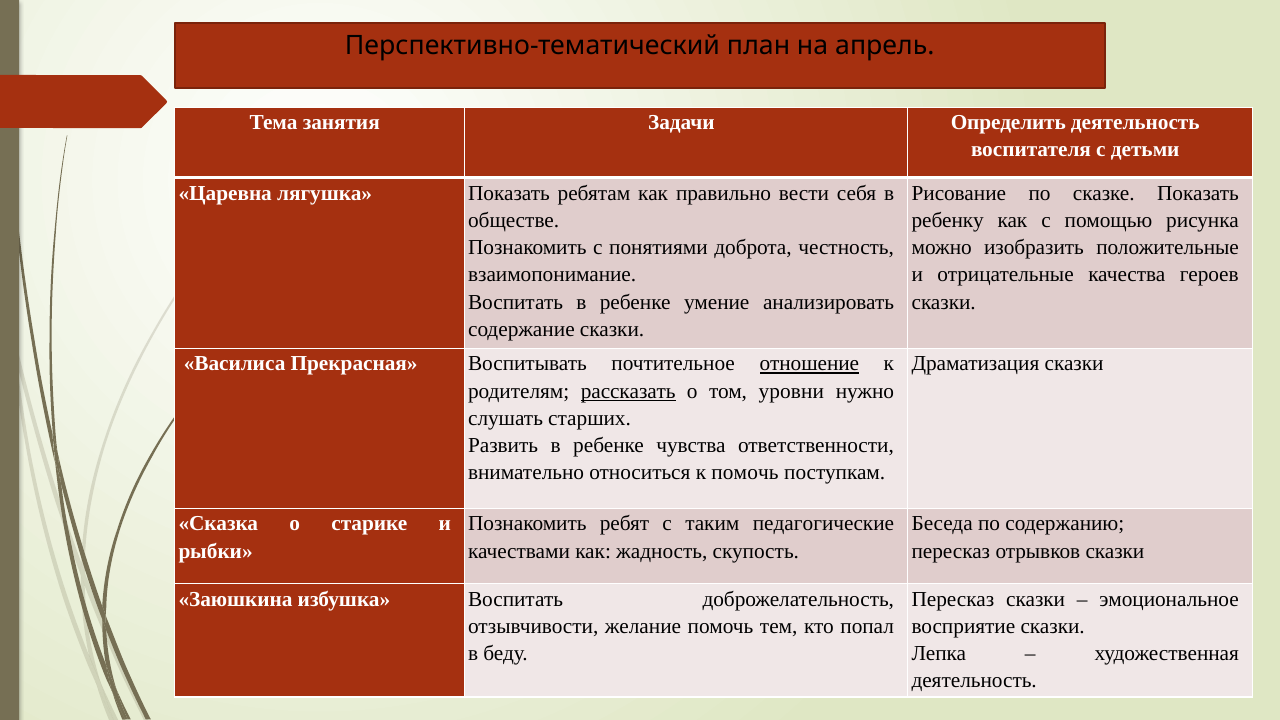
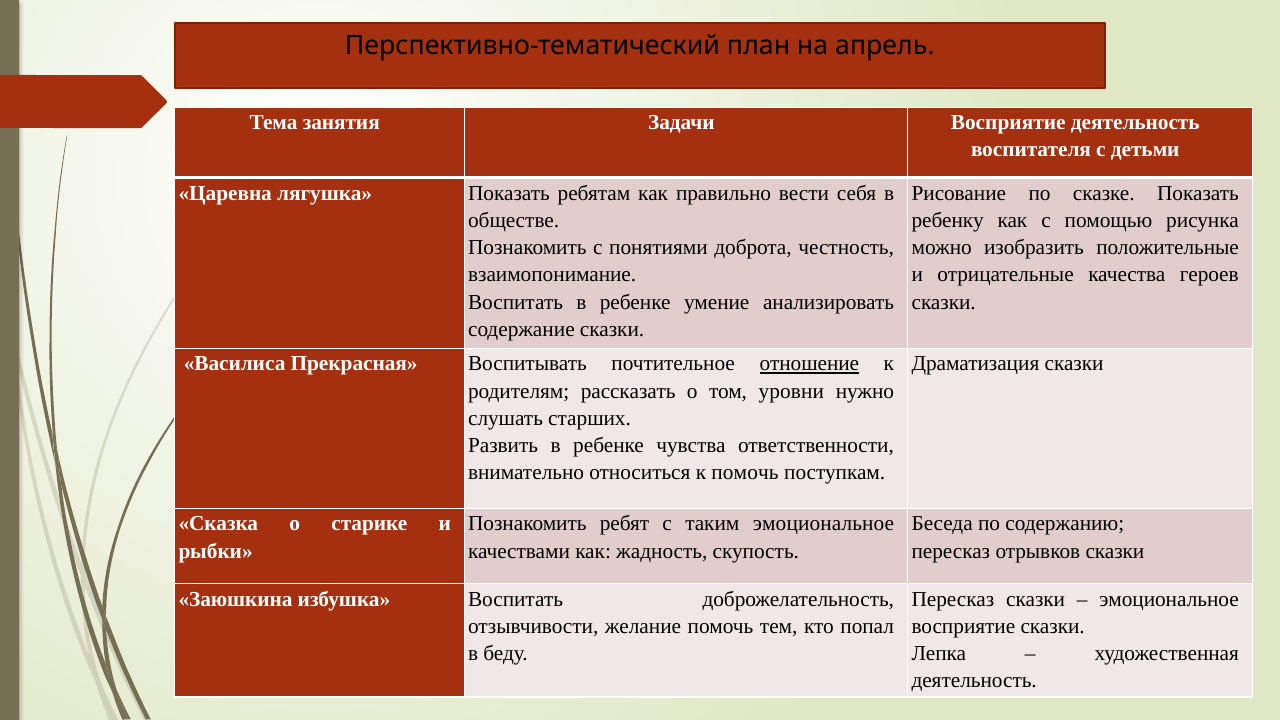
Задачи Определить: Определить -> Восприятие
рассказать underline: present -> none
таким педагогические: педагогические -> эмоциональное
